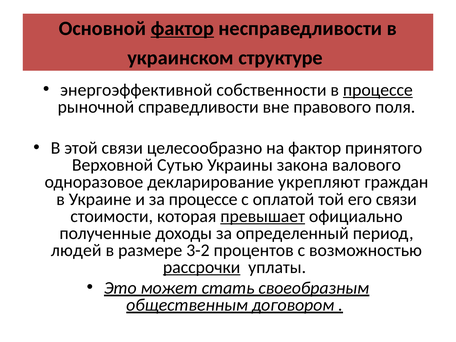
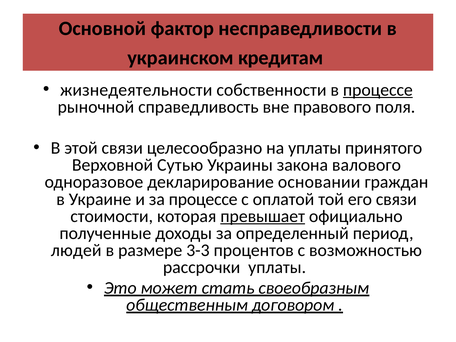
фактор at (182, 28) underline: present -> none
структуре: структуре -> кредитам
энергоэффективной: энергоэффективной -> жизнедеятельности
справедливости: справедливости -> справедливость
на фактор: фактор -> уплаты
укрепляют: укрепляют -> основании
3-2: 3-2 -> 3-3
рассрочки underline: present -> none
